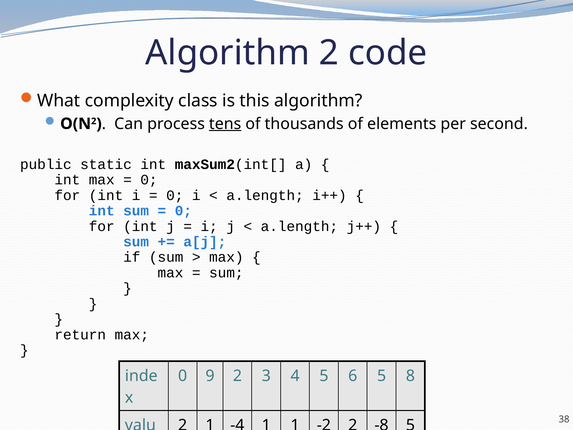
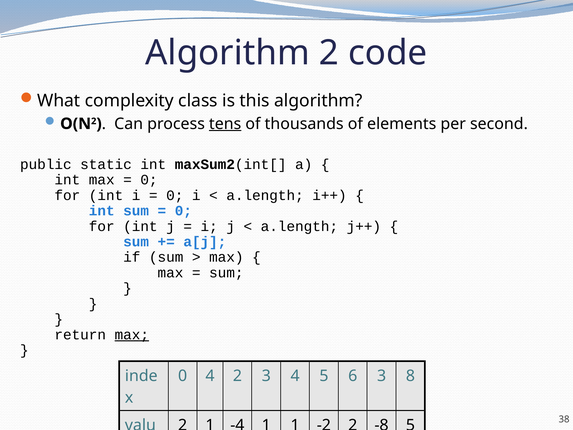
max at (132, 334) underline: none -> present
0 9: 9 -> 4
6 5: 5 -> 3
